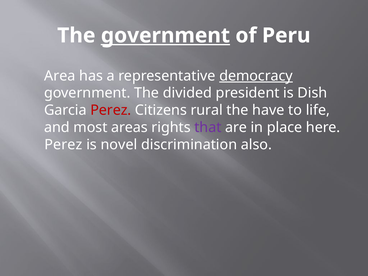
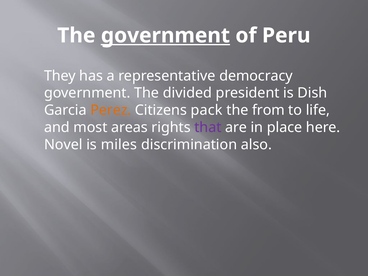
Area: Area -> They
democracy underline: present -> none
Perez at (111, 110) colour: red -> orange
rural: rural -> pack
have: have -> from
Perez at (63, 145): Perez -> Novel
novel: novel -> miles
